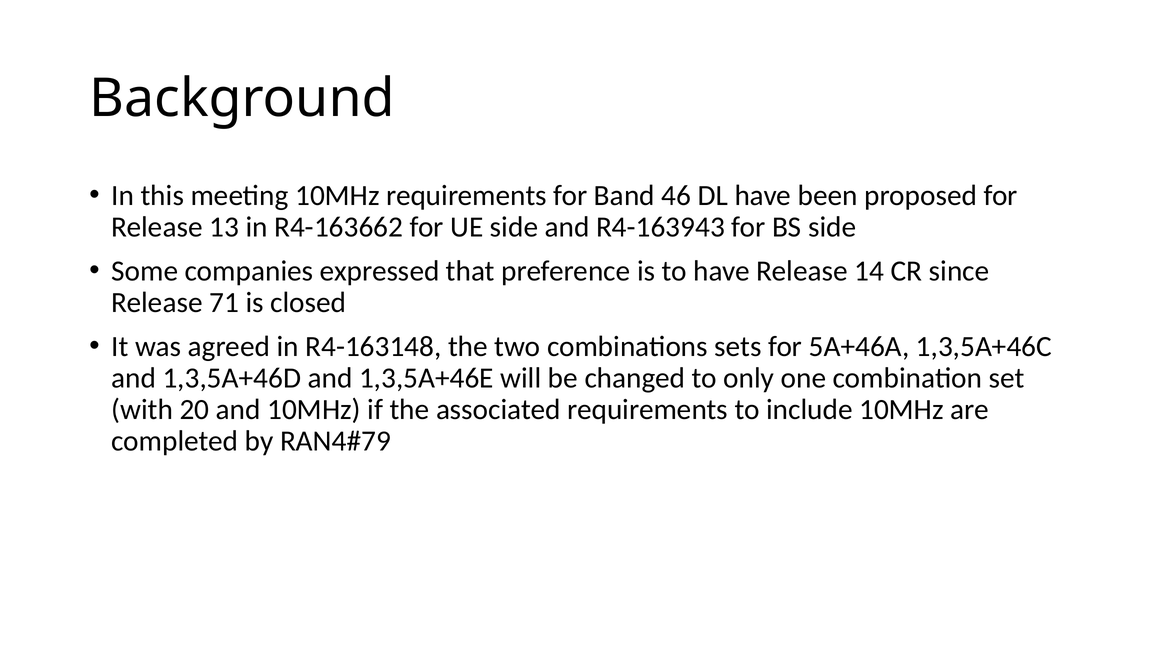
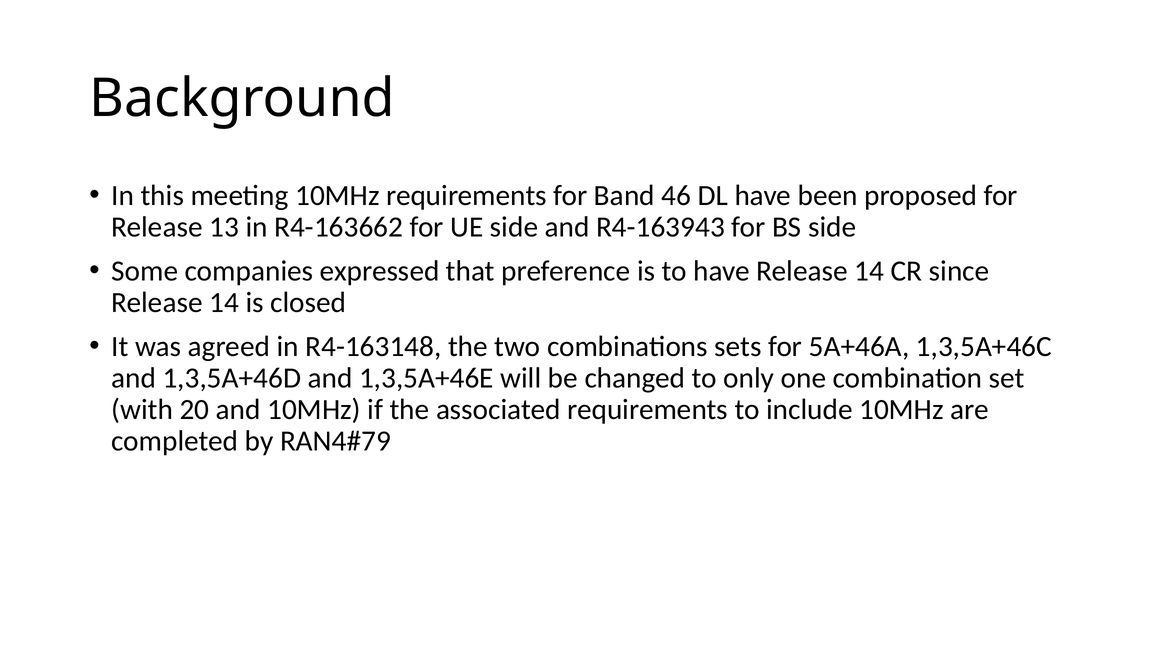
71 at (224, 303): 71 -> 14
